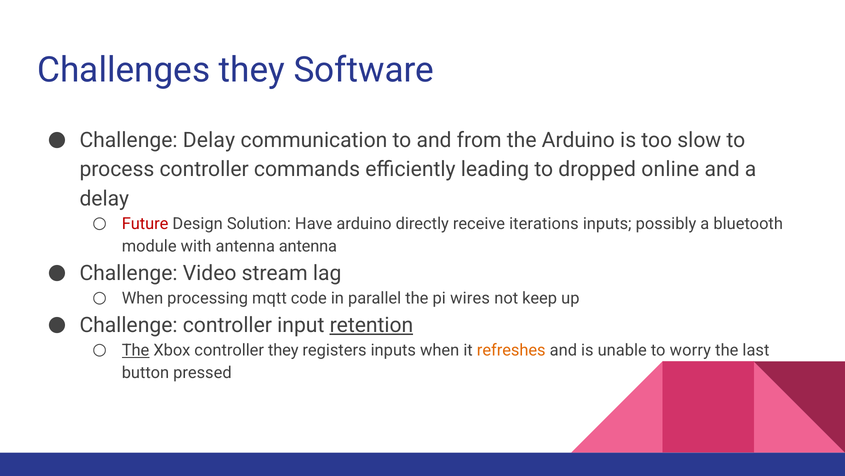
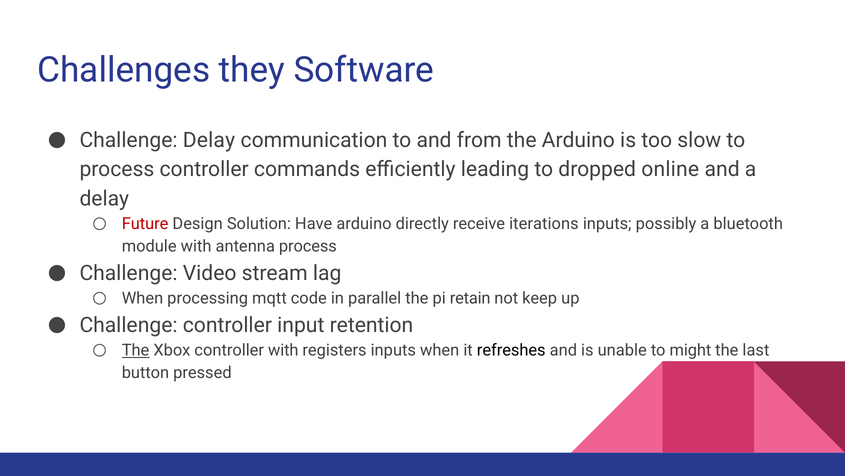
antenna antenna: antenna -> process
wires: wires -> retain
retention underline: present -> none
controller they: they -> with
refreshes colour: orange -> black
worry: worry -> might
